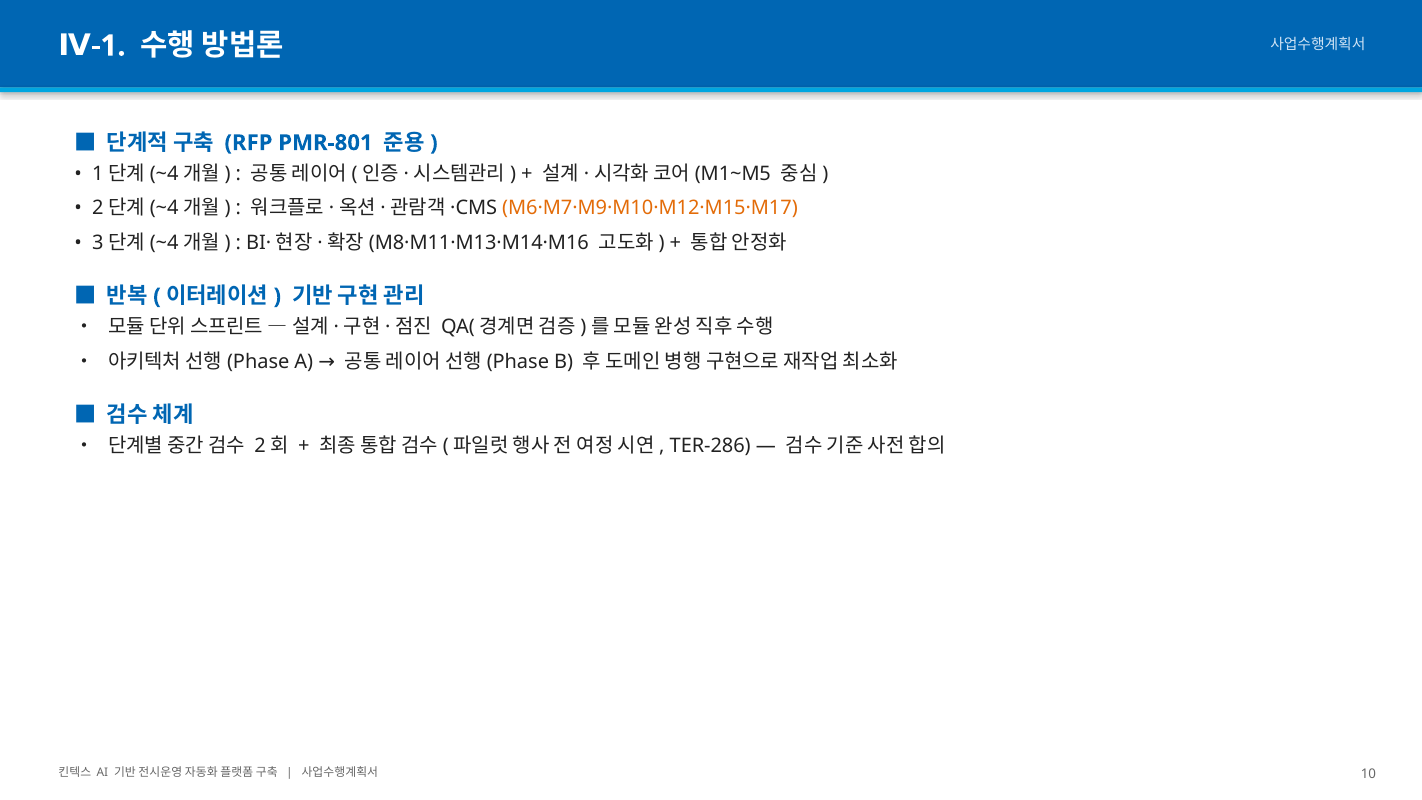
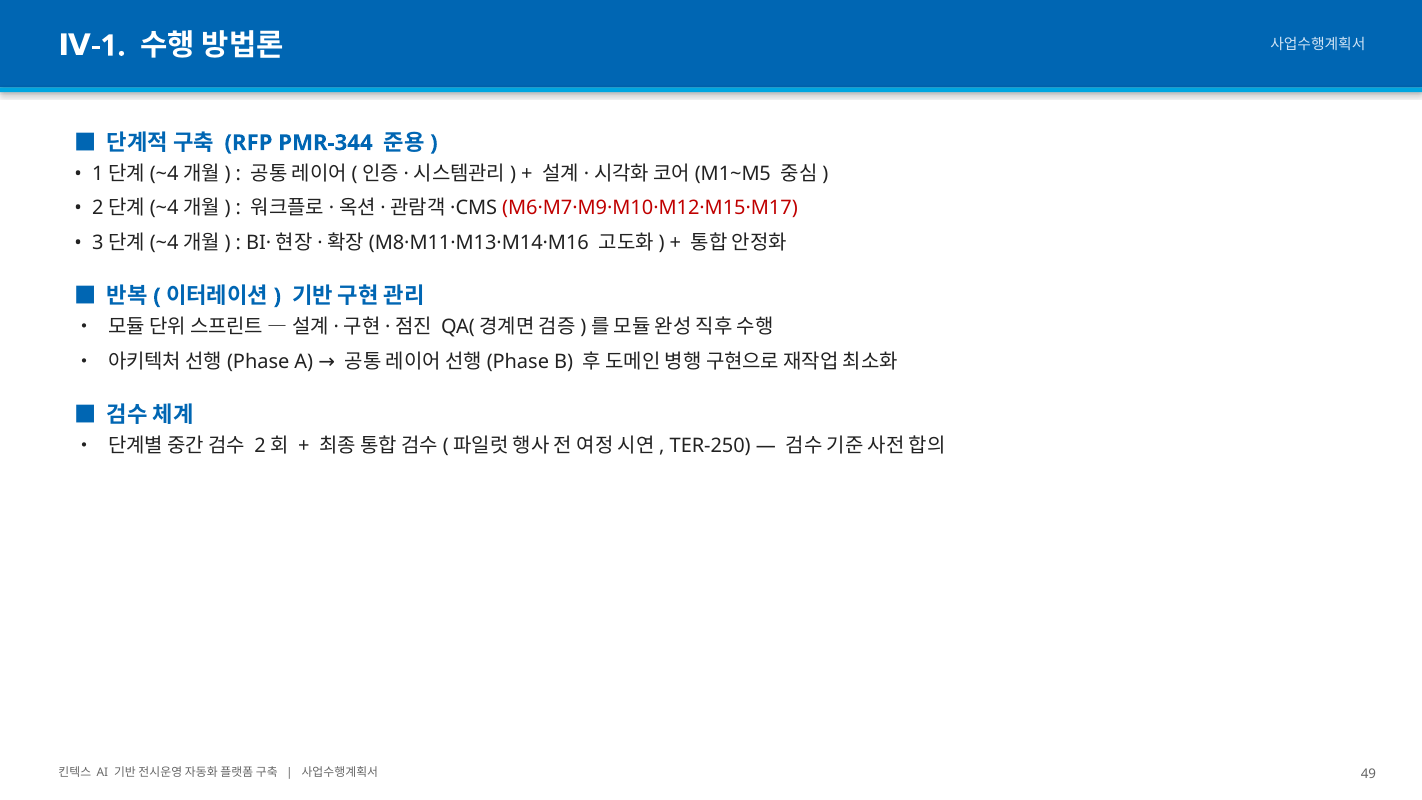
PMR-801: PMR-801 -> PMR-344
M6·M7·M9·M10·M12·M15·M17 colour: orange -> red
TER-286: TER-286 -> TER-250
10: 10 -> 49
